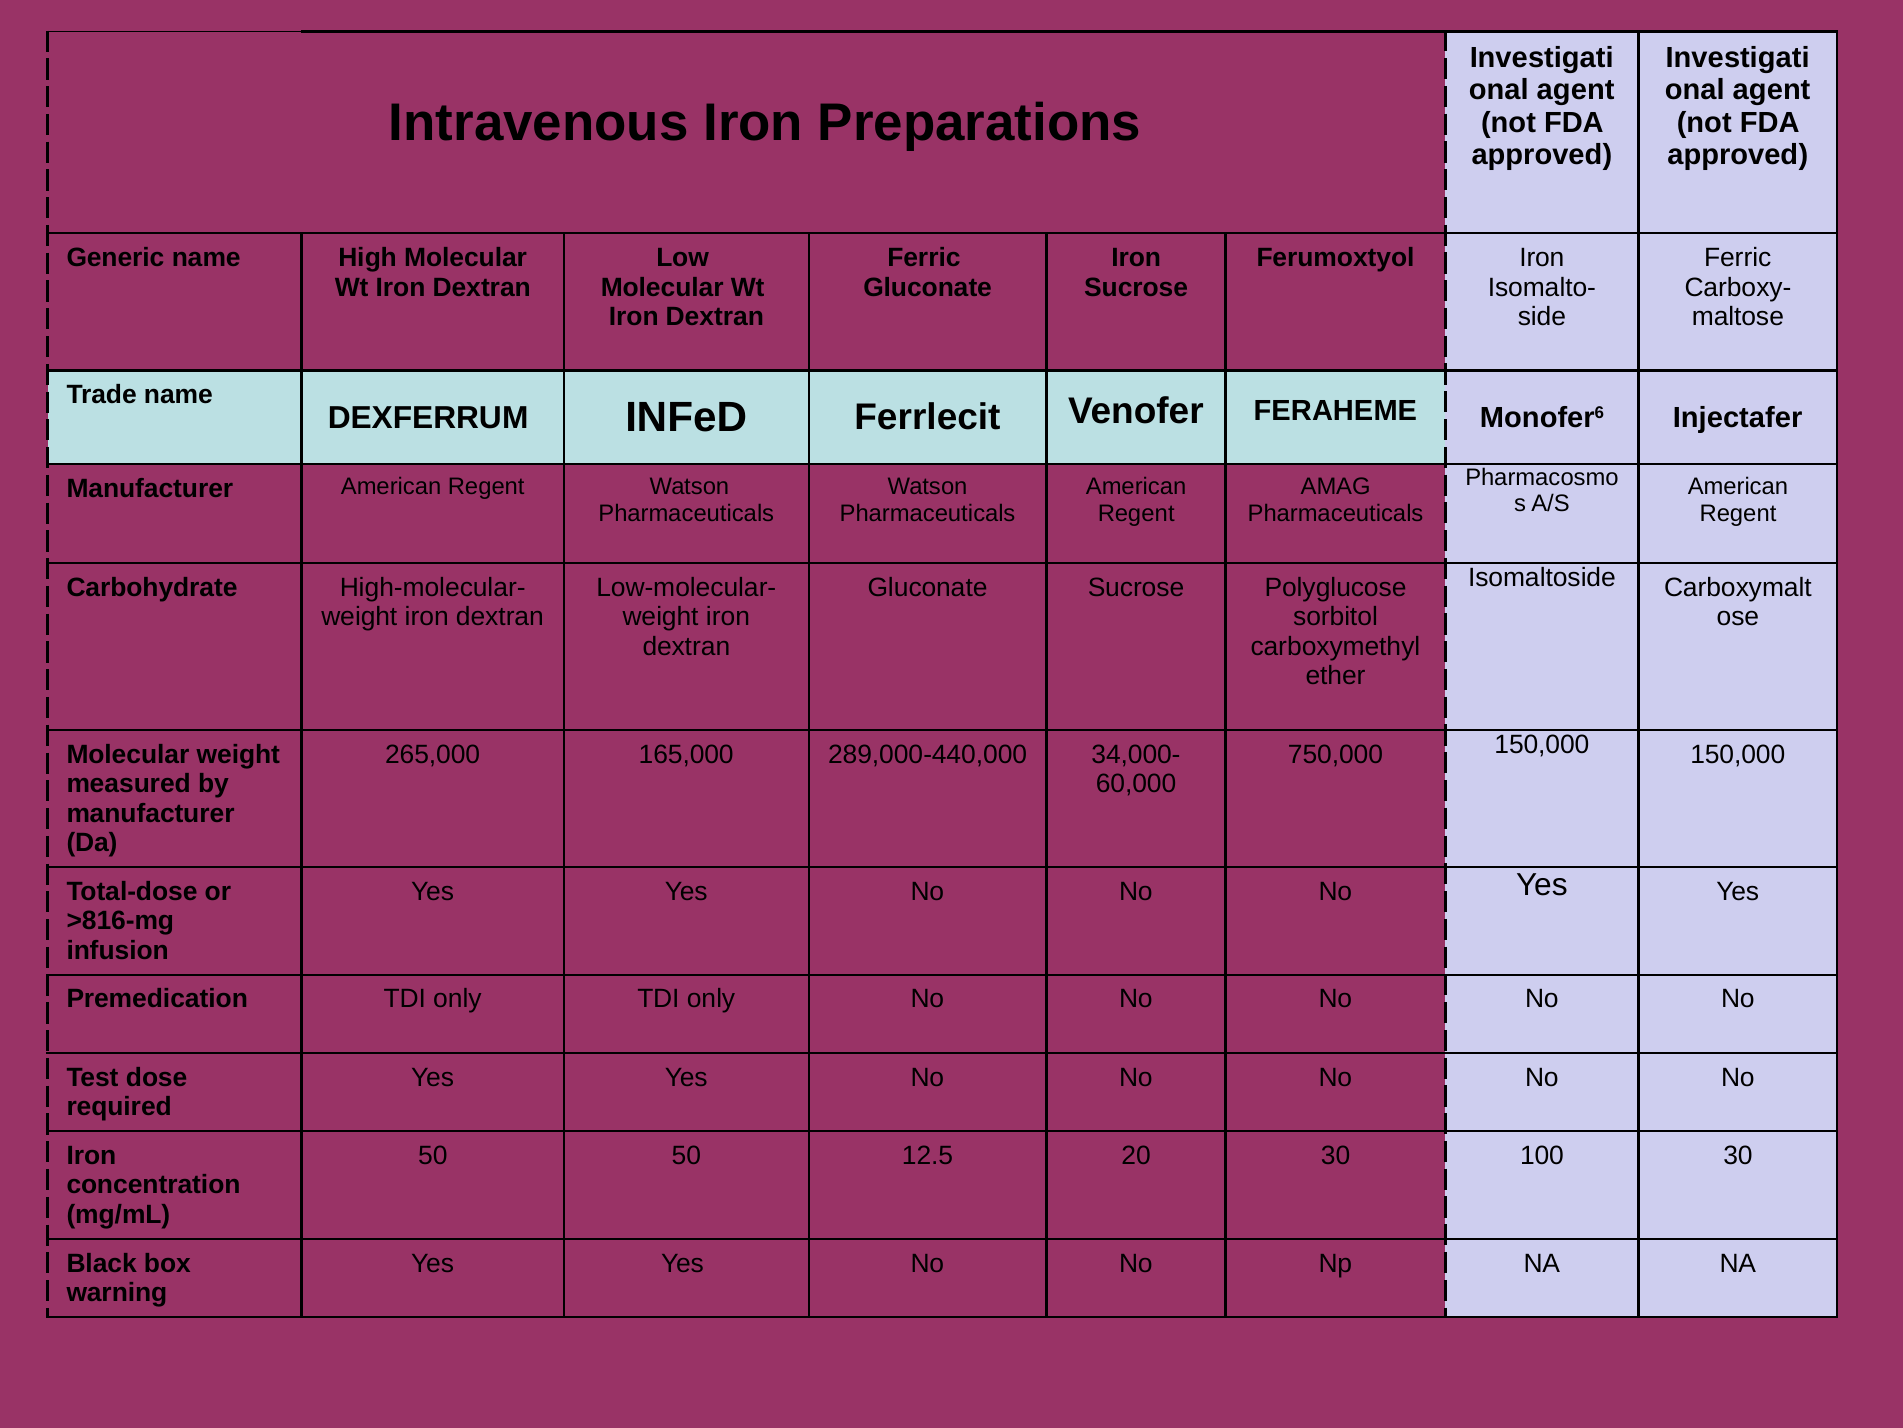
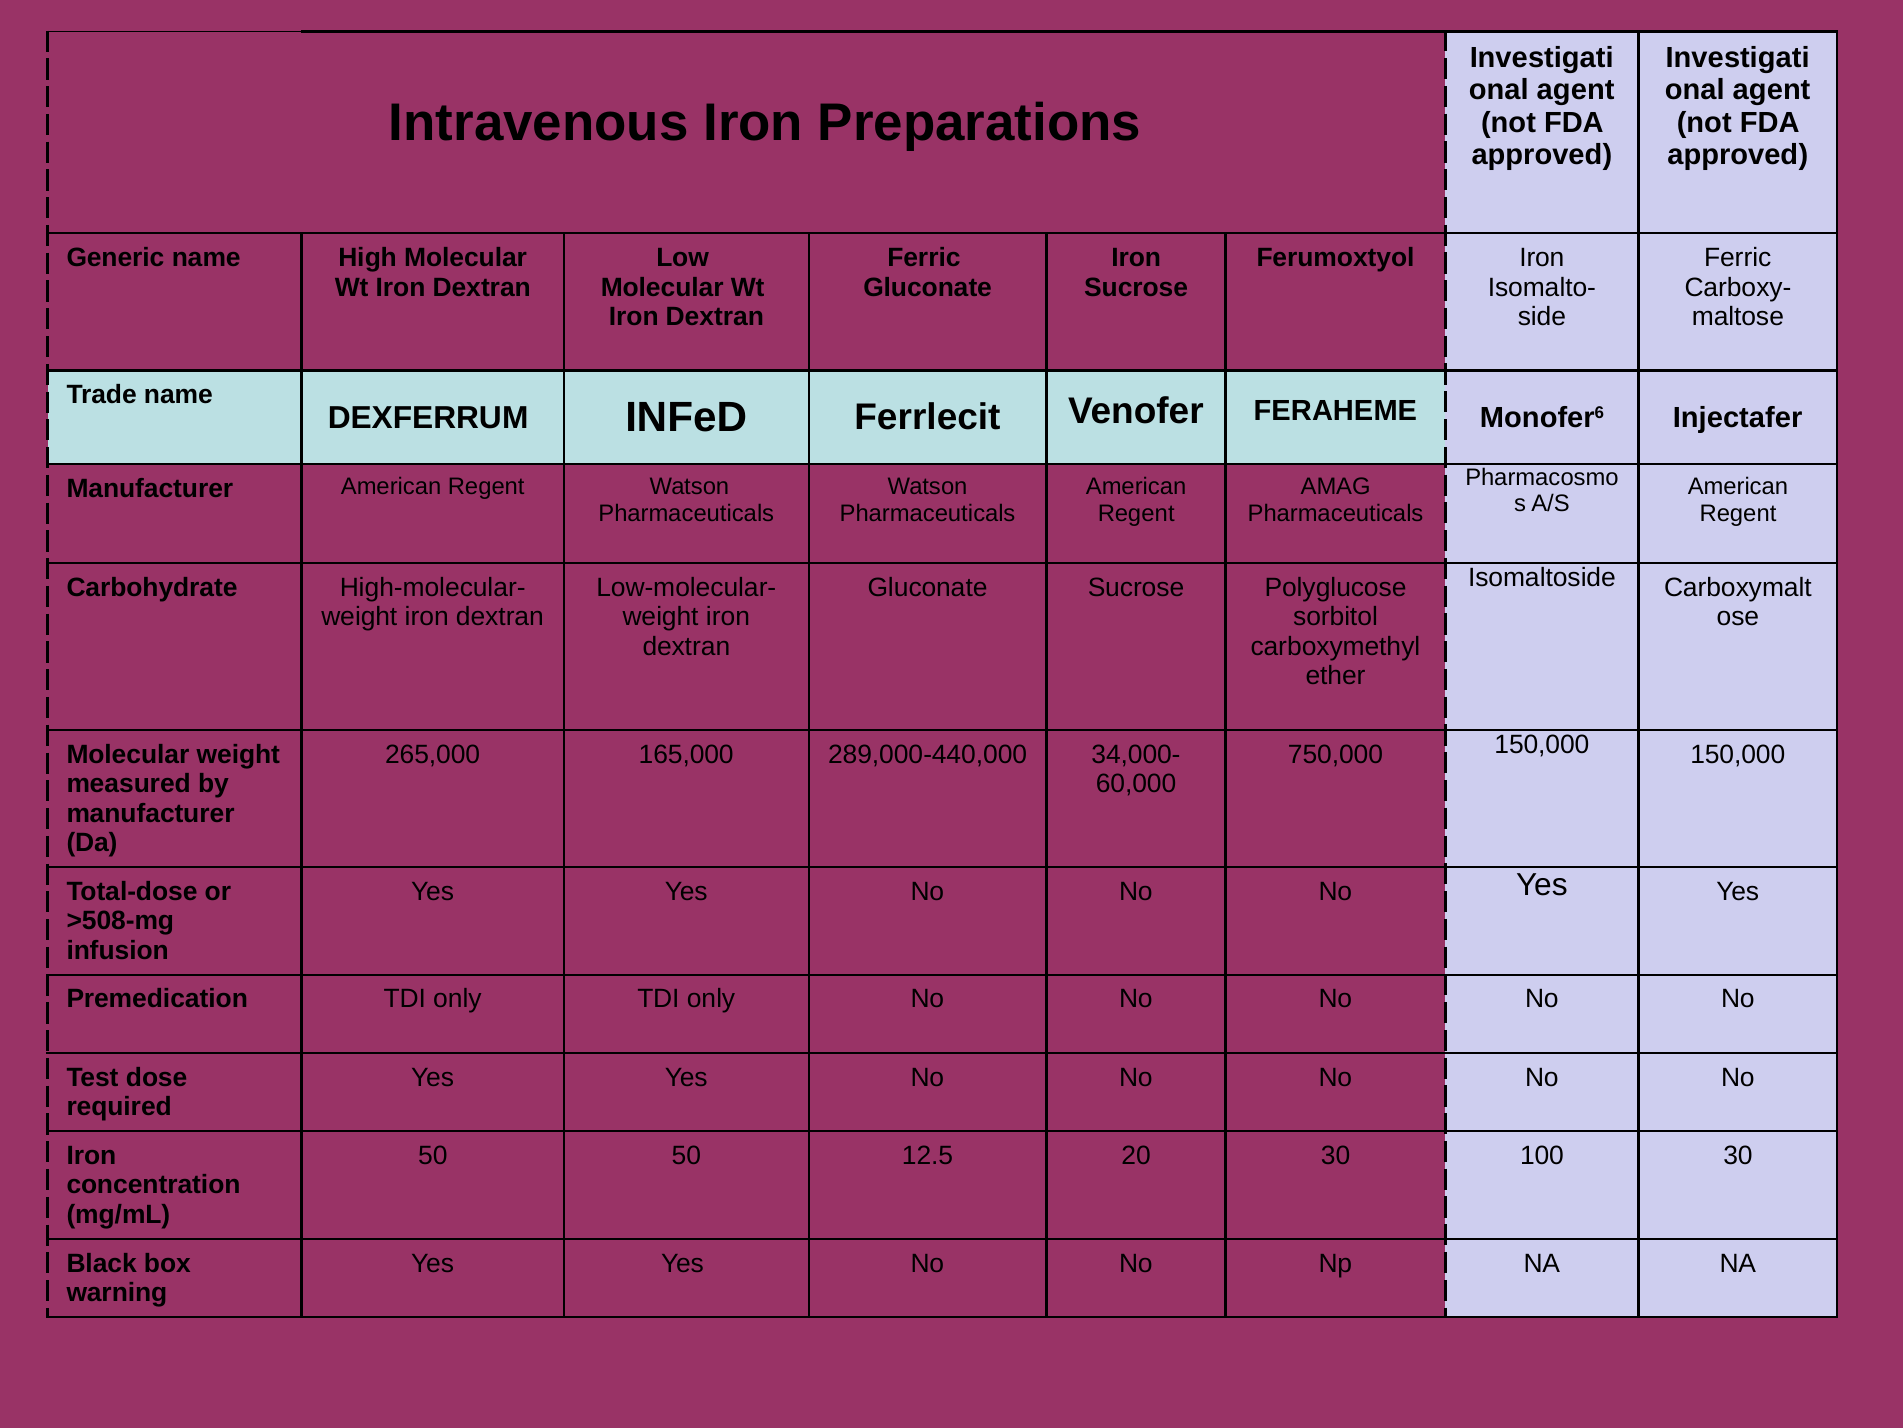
>816-mg: >816-mg -> >508-mg
